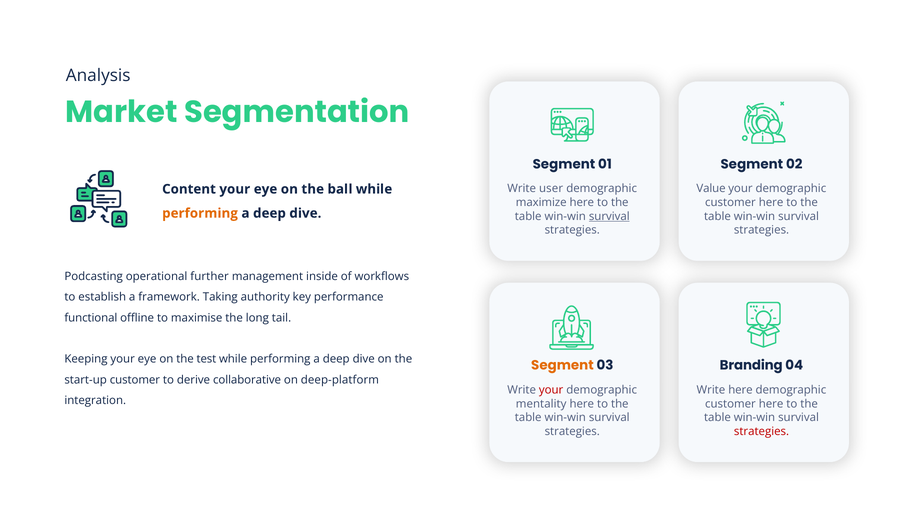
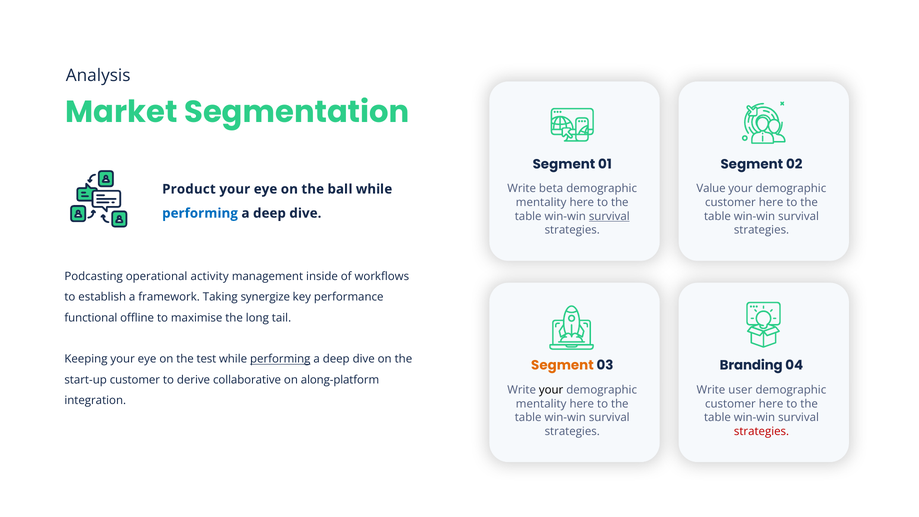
Content: Content -> Product
user: user -> beta
maximize at (541, 202): maximize -> mentality
performing at (200, 213) colour: orange -> blue
further: further -> activity
authority: authority -> synergize
performing at (280, 359) underline: none -> present
deep-platform: deep-platform -> along-platform
your at (551, 390) colour: red -> black
Write here: here -> user
